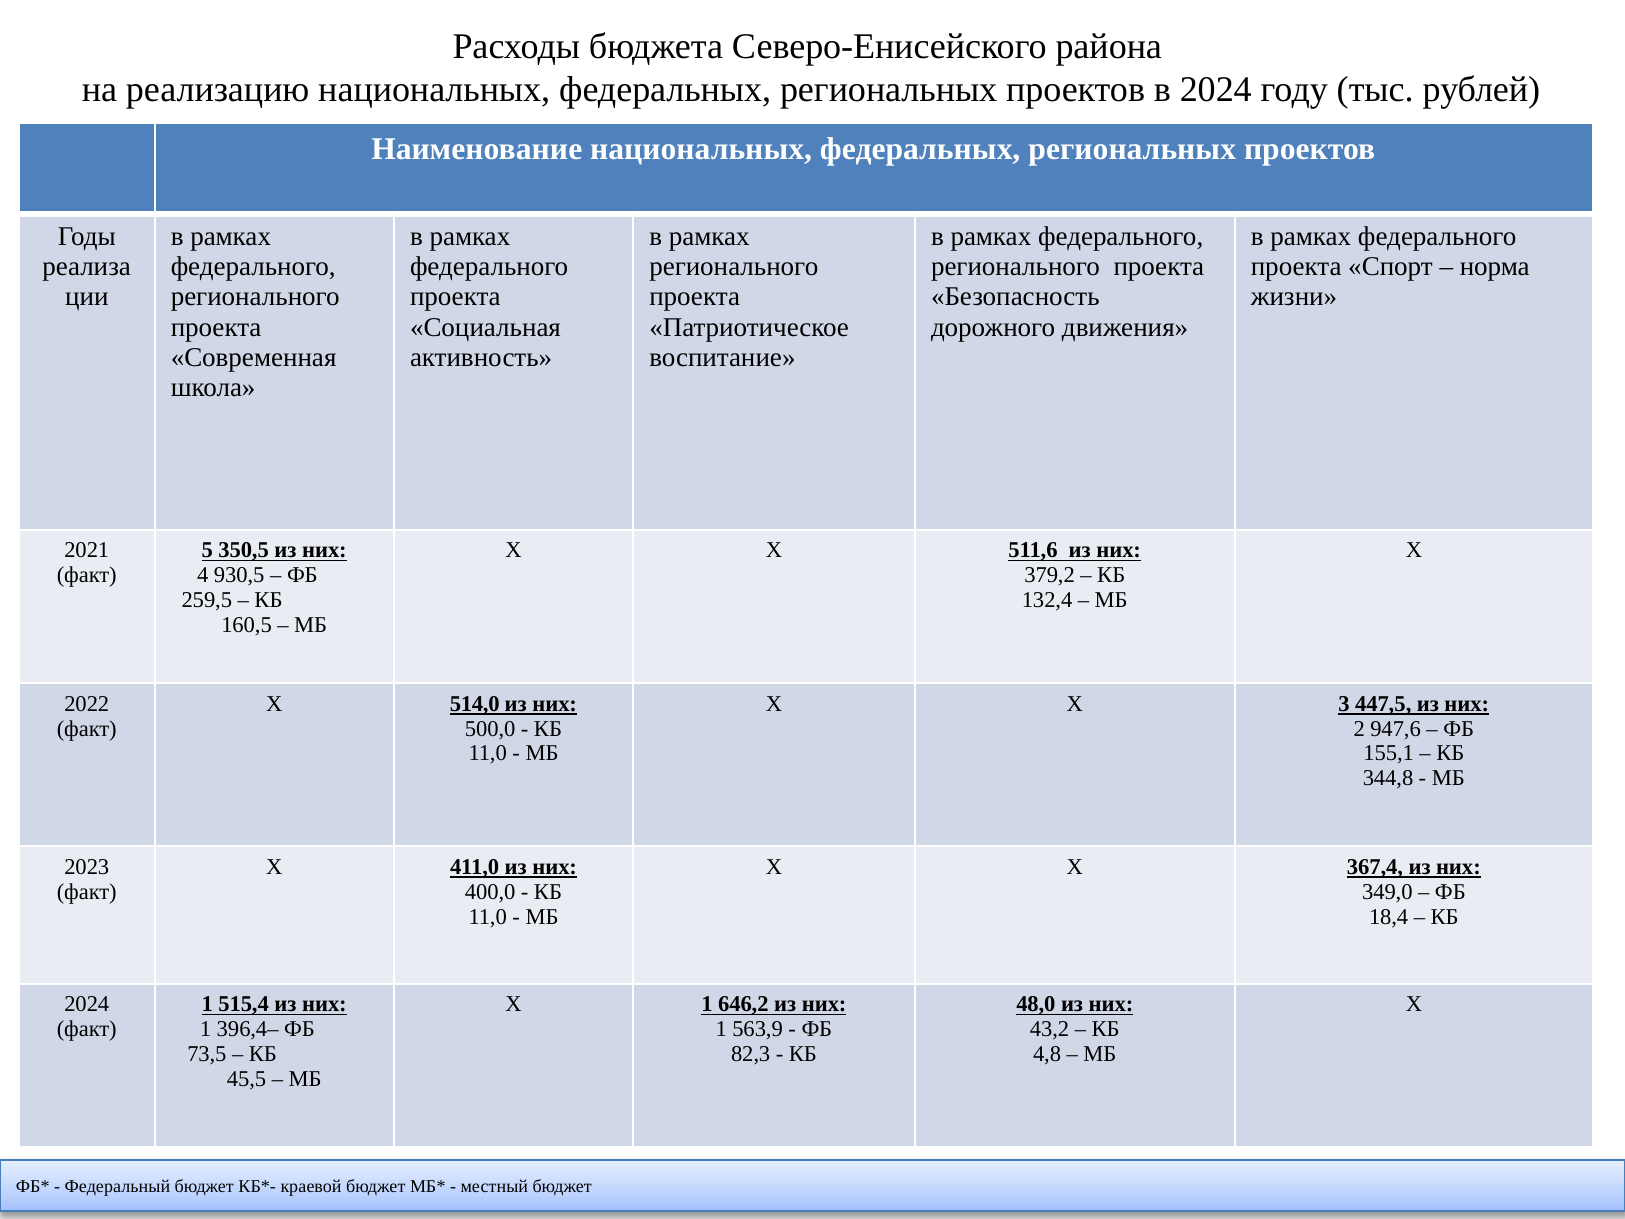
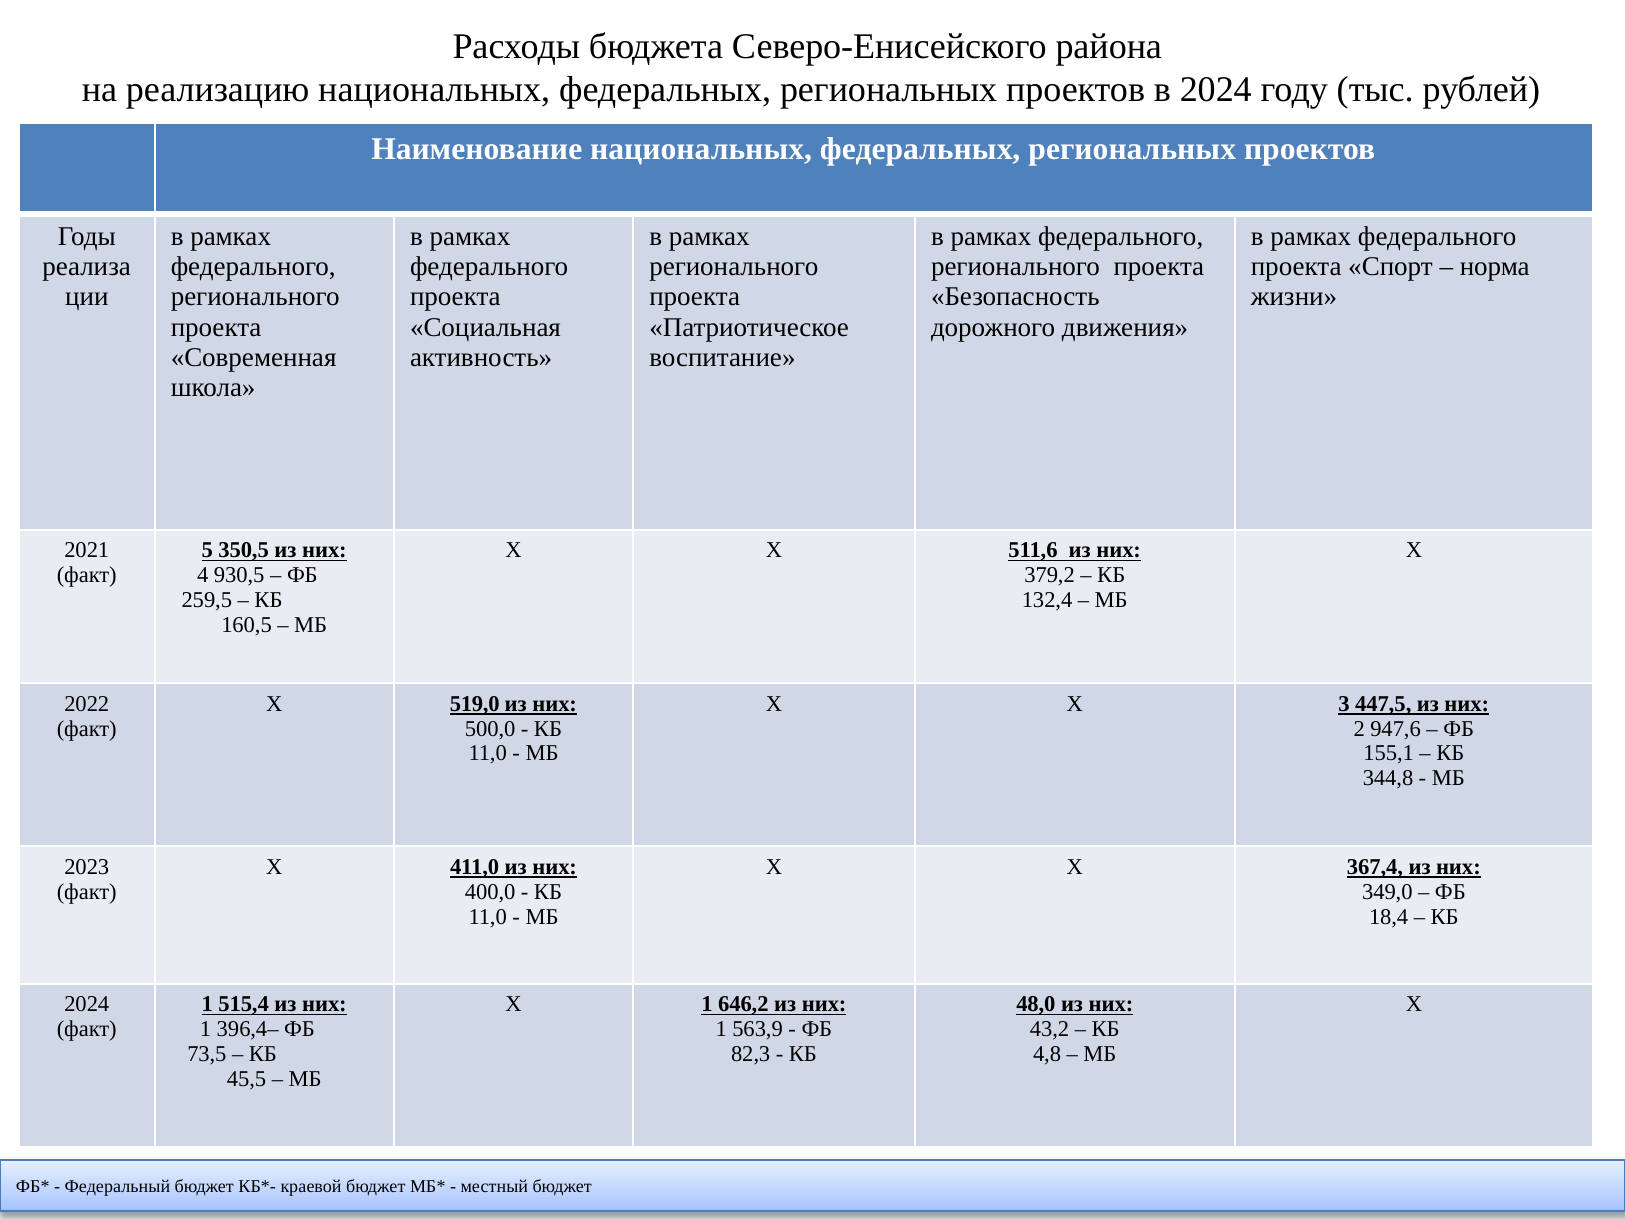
514,0: 514,0 -> 519,0
